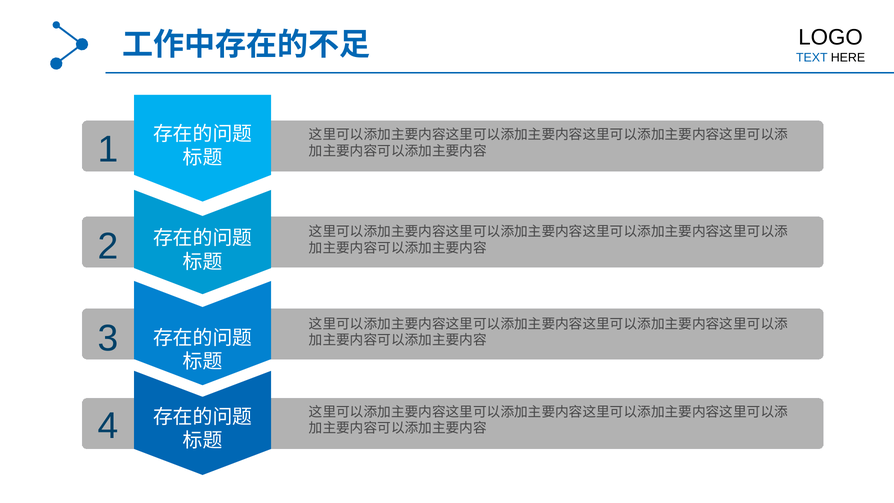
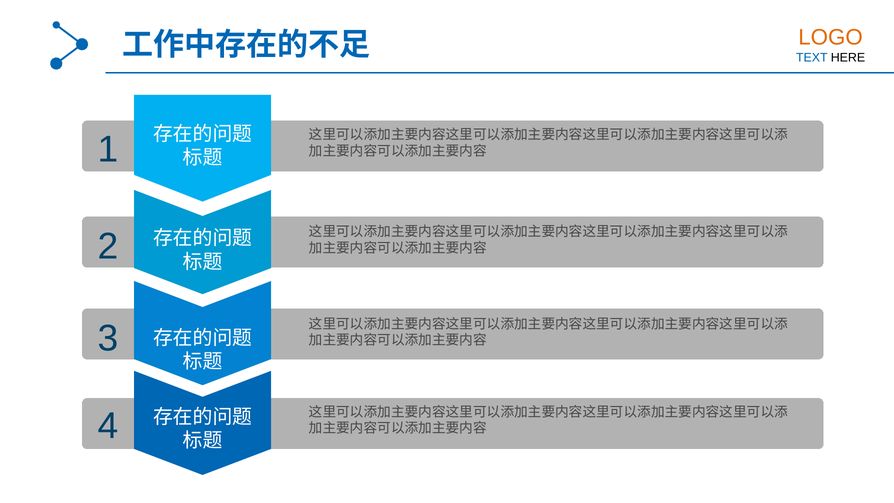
LOGO colour: black -> orange
